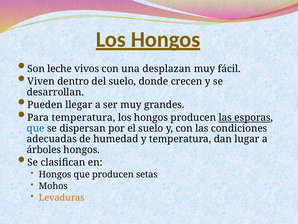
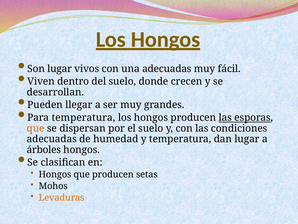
Son leche: leche -> lugar
una desplazan: desplazan -> adecuadas
que at (36, 128) colour: blue -> orange
